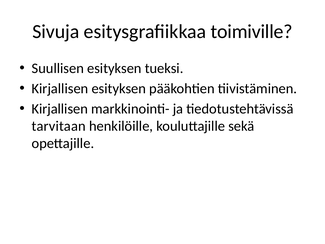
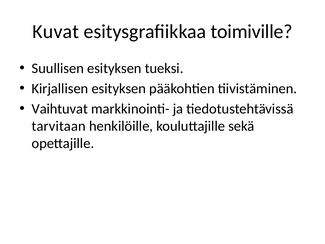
Sivuja: Sivuja -> Kuvat
Kirjallisen at (60, 109): Kirjallisen -> Vaihtuvat
